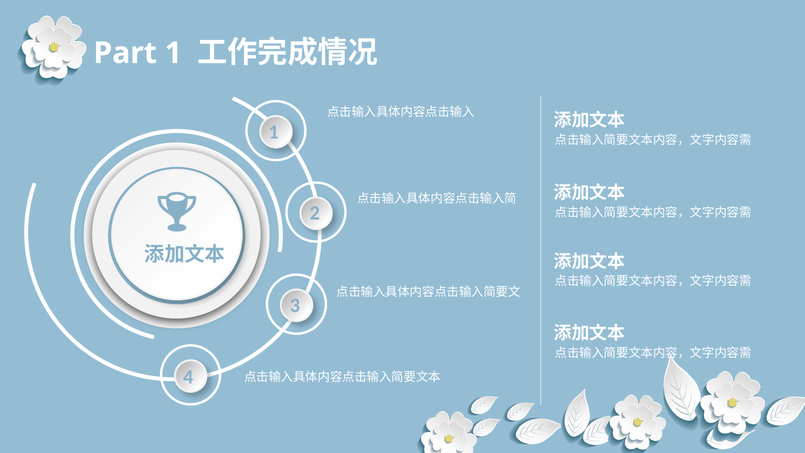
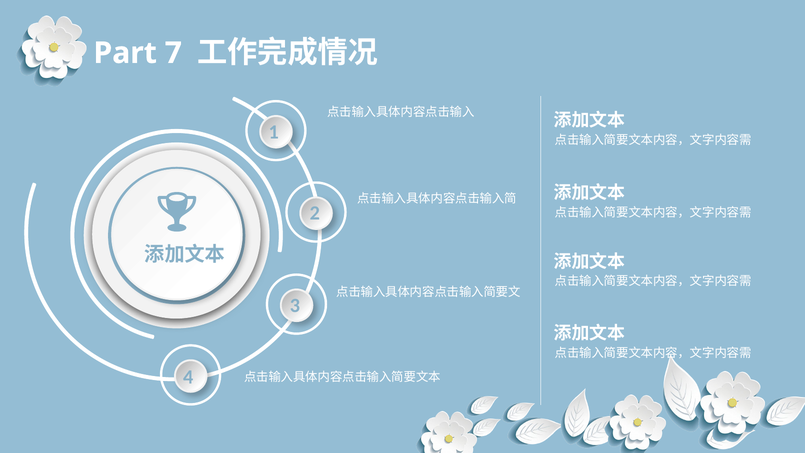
Part 1: 1 -> 7
